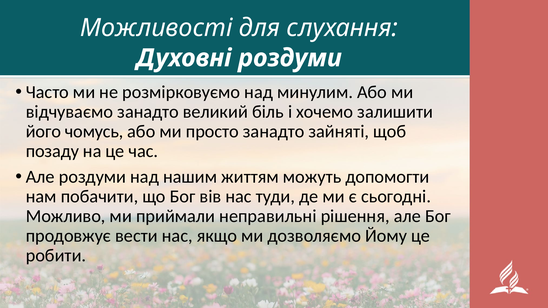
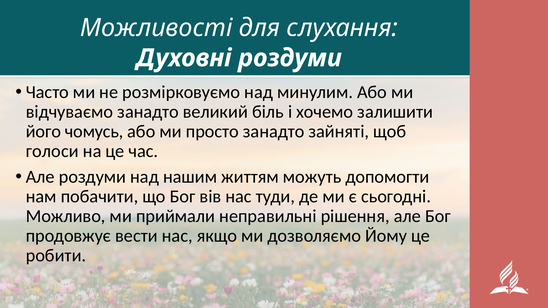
позаду: позаду -> голоси
